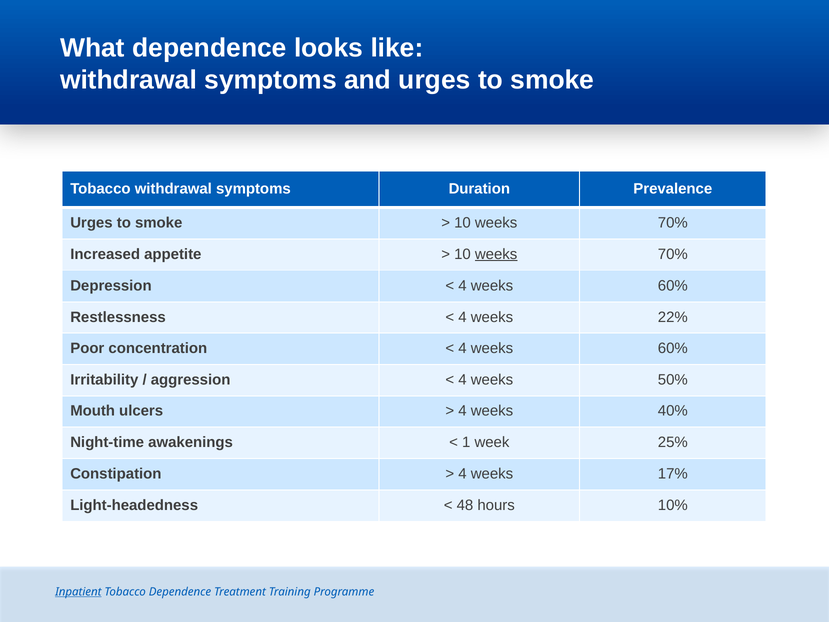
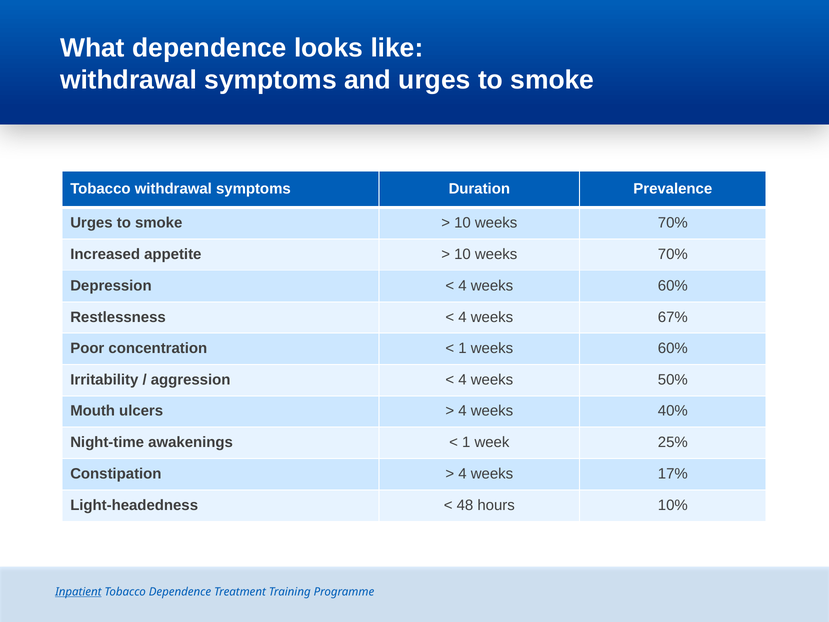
weeks at (496, 254) underline: present -> none
22%: 22% -> 67%
4 at (463, 348): 4 -> 1
